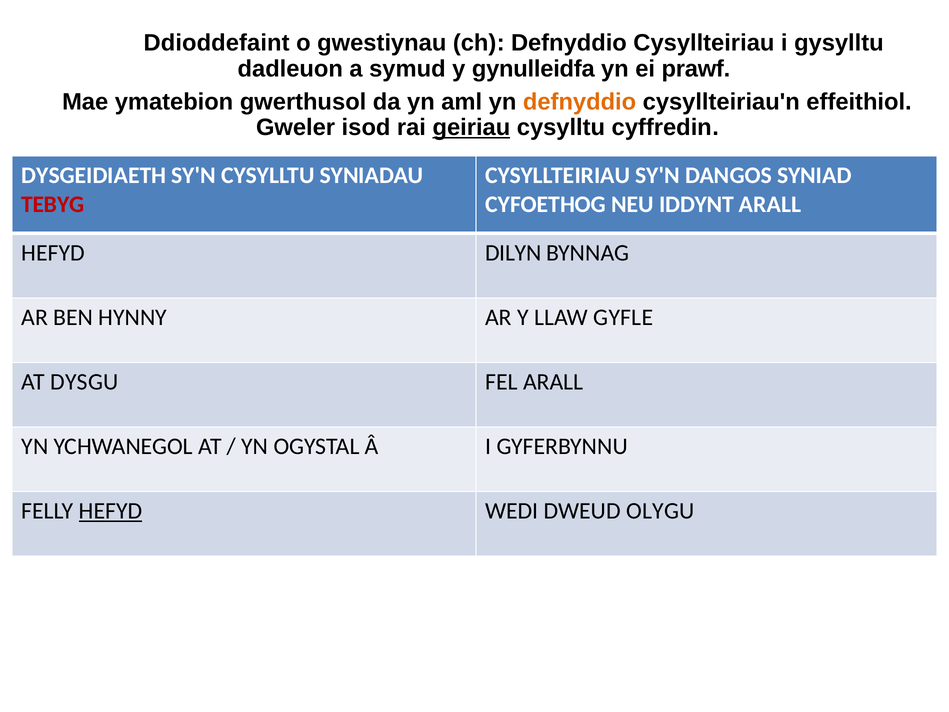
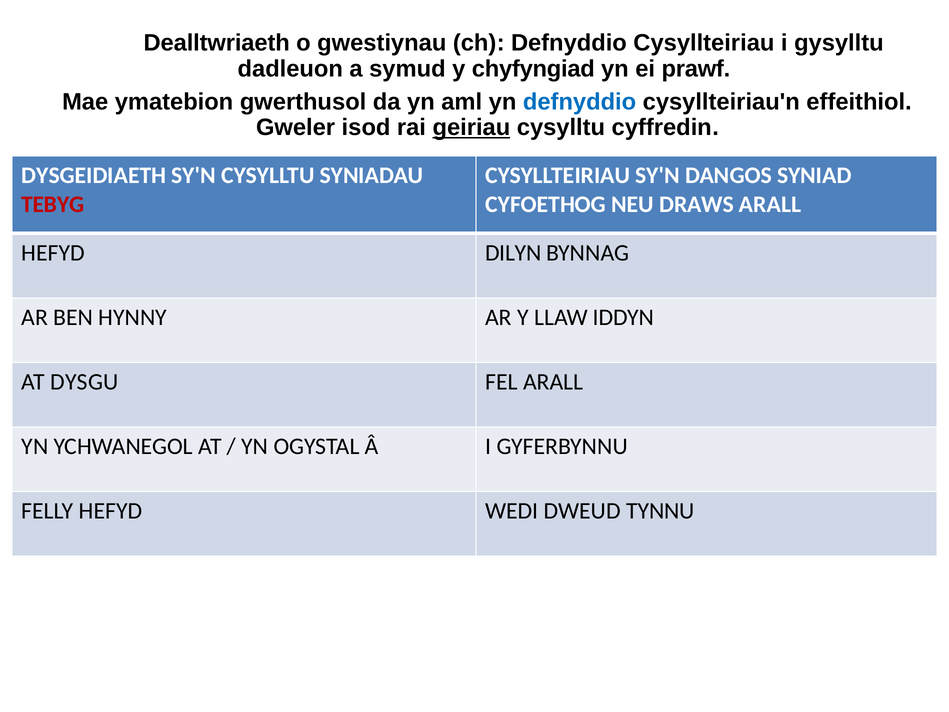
Ddioddefaint: Ddioddefaint -> Dealltwriaeth
gynulleidfa: gynulleidfa -> chyfyngiad
defnyddio at (580, 102) colour: orange -> blue
IDDYNT: IDDYNT -> DRAWS
GYFLE: GYFLE -> IDDYN
HEFYD at (110, 511) underline: present -> none
OLYGU: OLYGU -> TYNNU
